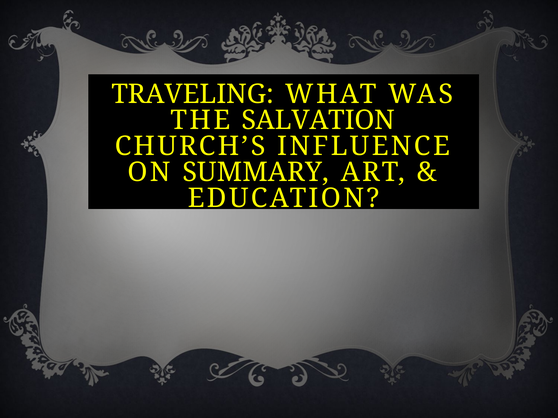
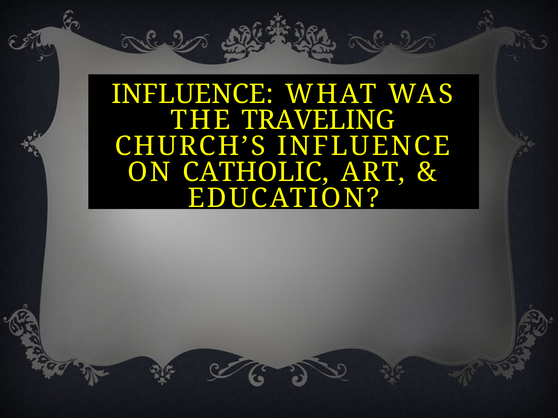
TRAVELING at (193, 94): TRAVELING -> INFLUENCE
SALVATION: SALVATION -> TRAVELING
SUMMARY: SUMMARY -> CATHOLIC
